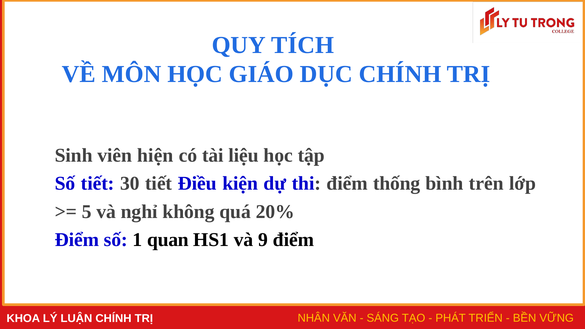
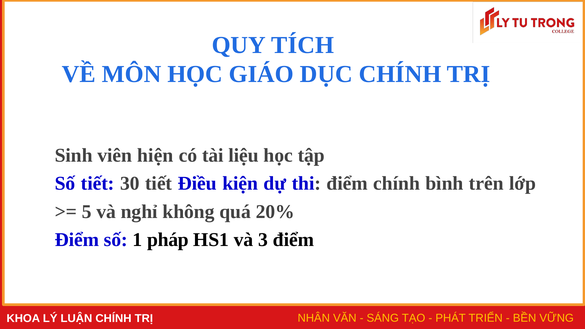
điểm thống: thống -> chính
quan: quan -> pháp
9: 9 -> 3
